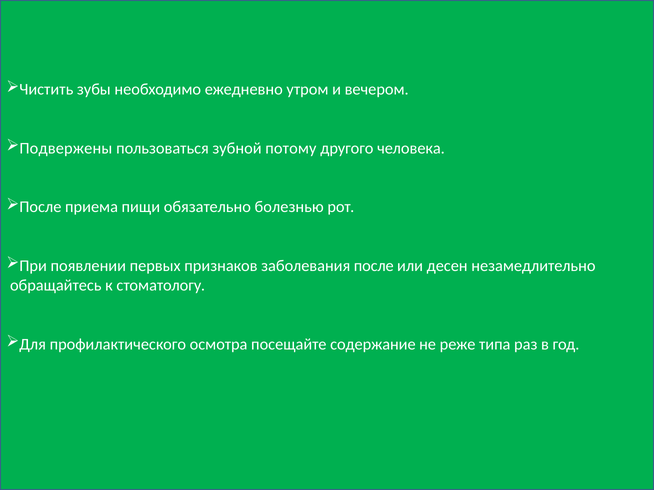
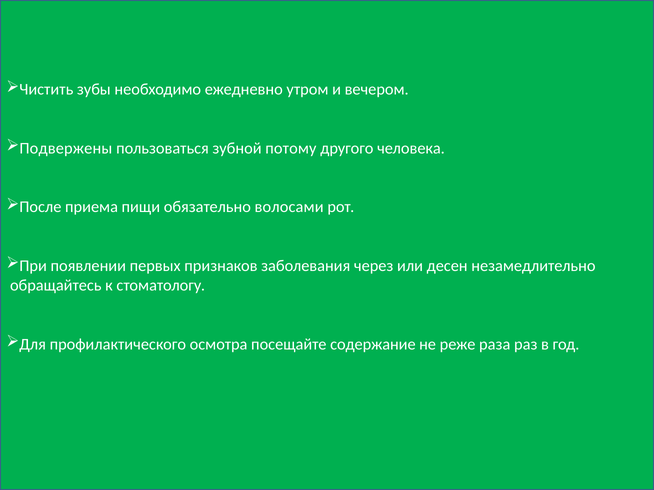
болезнью: болезнью -> волосами
заболевания после: после -> через
типа: типа -> раза
